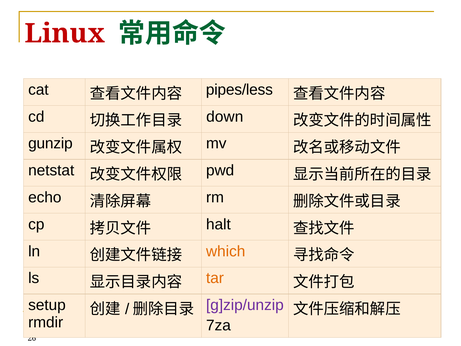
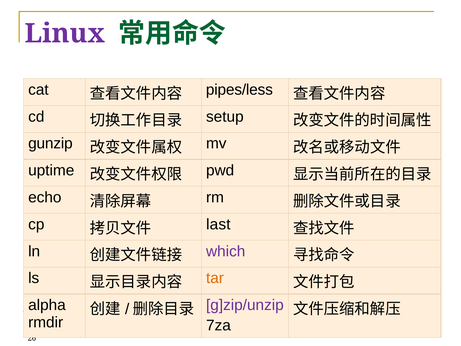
Linux colour: red -> purple
down: down -> setup
netstat: netstat -> uptime
halt: halt -> last
which colour: orange -> purple
setup: setup -> alpha
